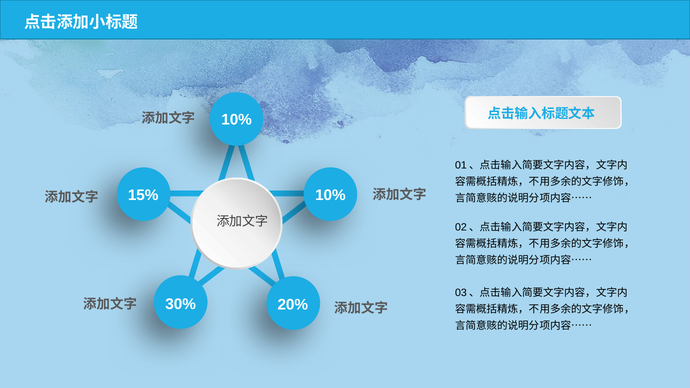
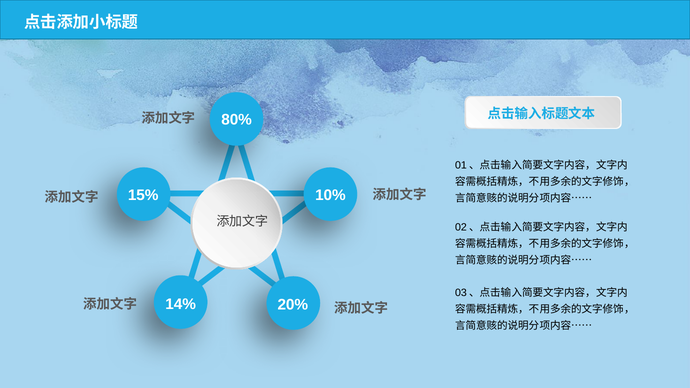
10% at (237, 120): 10% -> 80%
30%: 30% -> 14%
